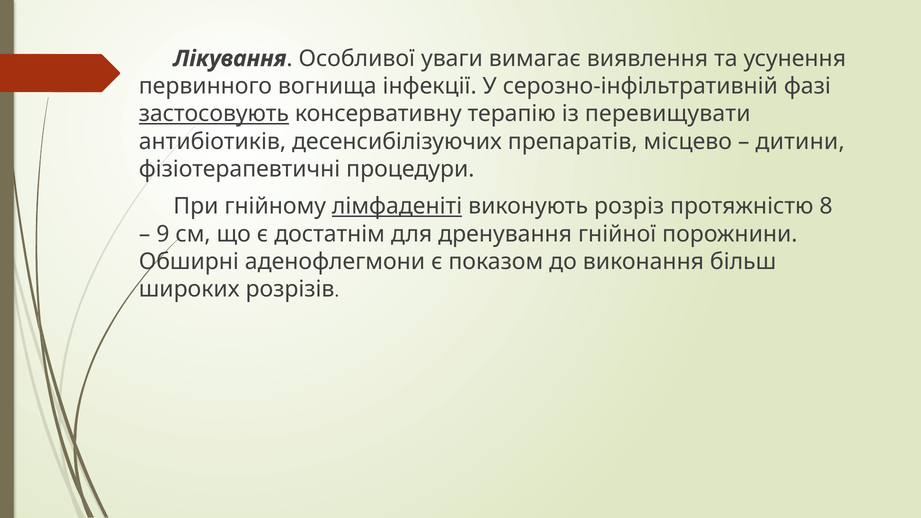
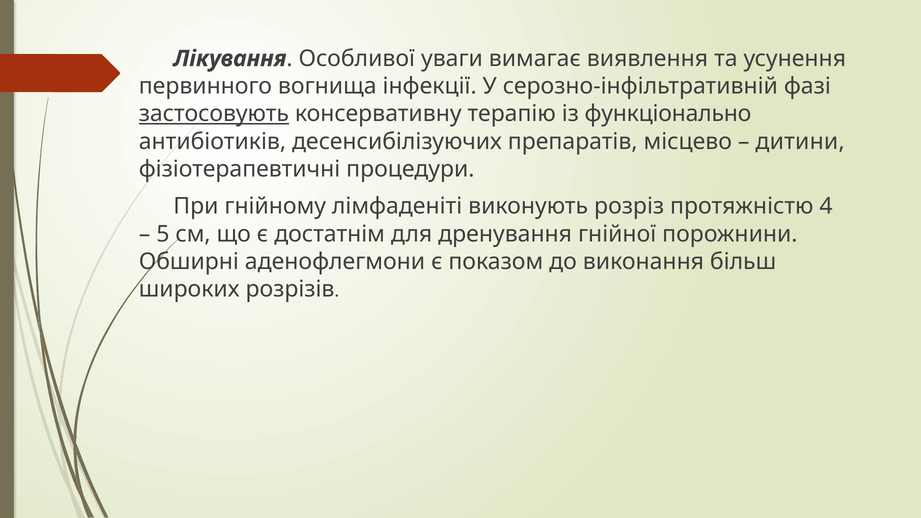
перевищувати: перевищувати -> функціонально
лімфаденіті underline: present -> none
8: 8 -> 4
9: 9 -> 5
